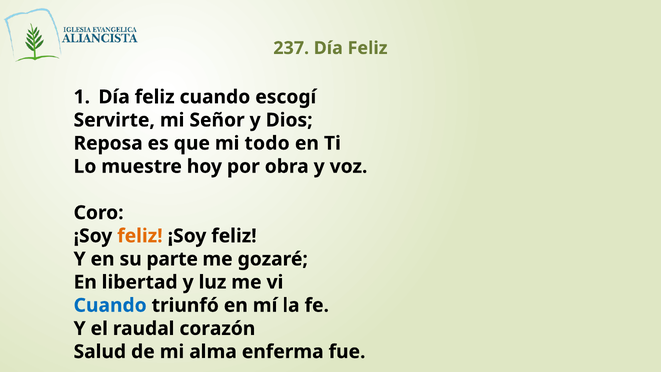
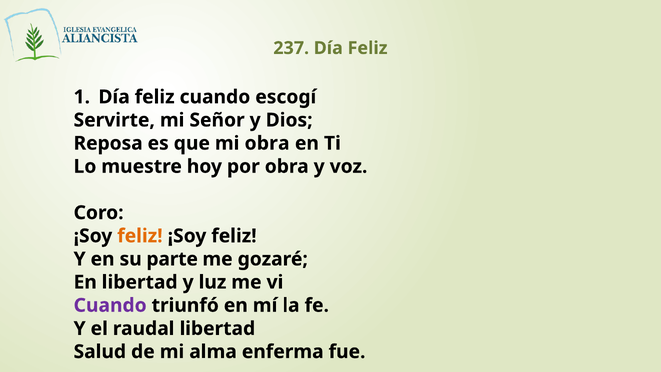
mi todo: todo -> obra
Cuando at (110, 305) colour: blue -> purple
raudal corazón: corazón -> libertad
